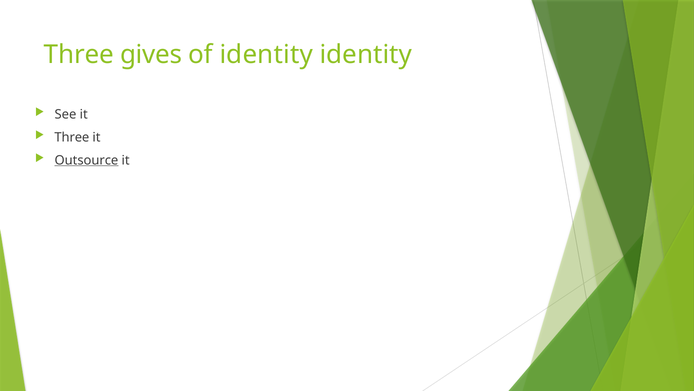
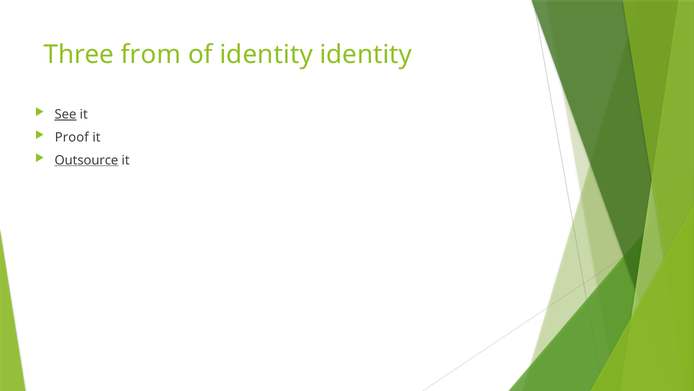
gives: gives -> from
See underline: none -> present
Three at (72, 137): Three -> Proof
